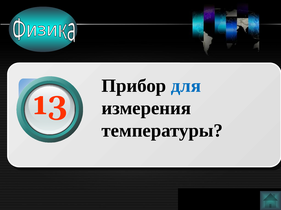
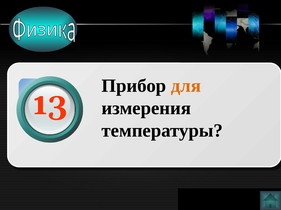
для colour: blue -> orange
